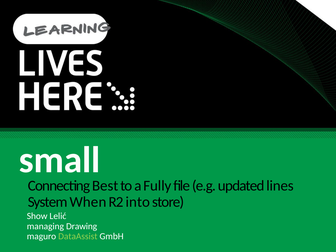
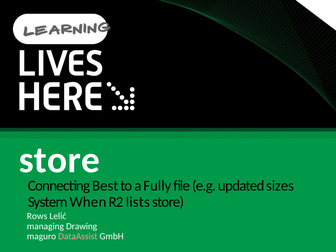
small at (60, 160): small -> store
lines: lines -> sizes
into: into -> lists
Show: Show -> Rows
DataAssist colour: light green -> pink
